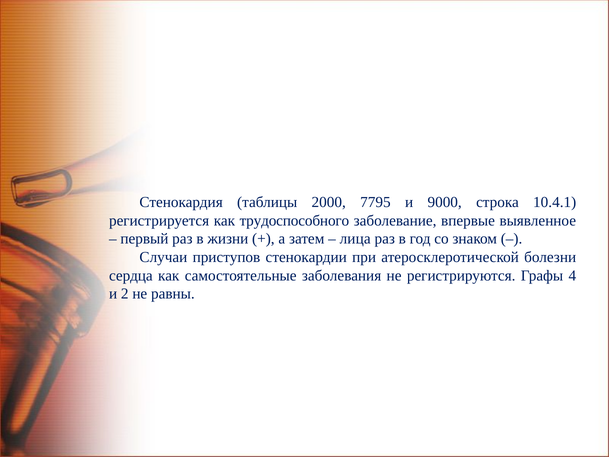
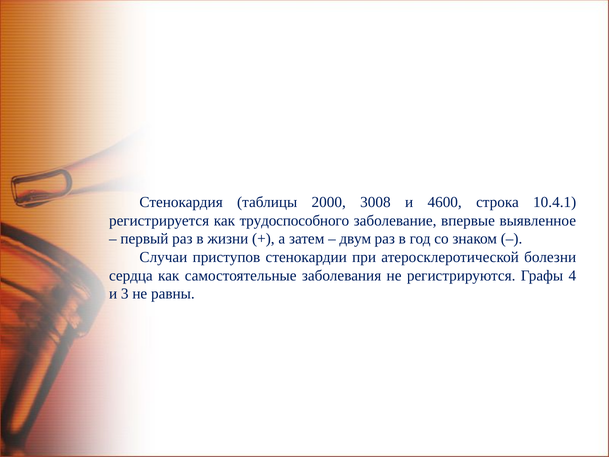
7795: 7795 -> 3008
9000: 9000 -> 4600
лица: лица -> двум
2: 2 -> 3
